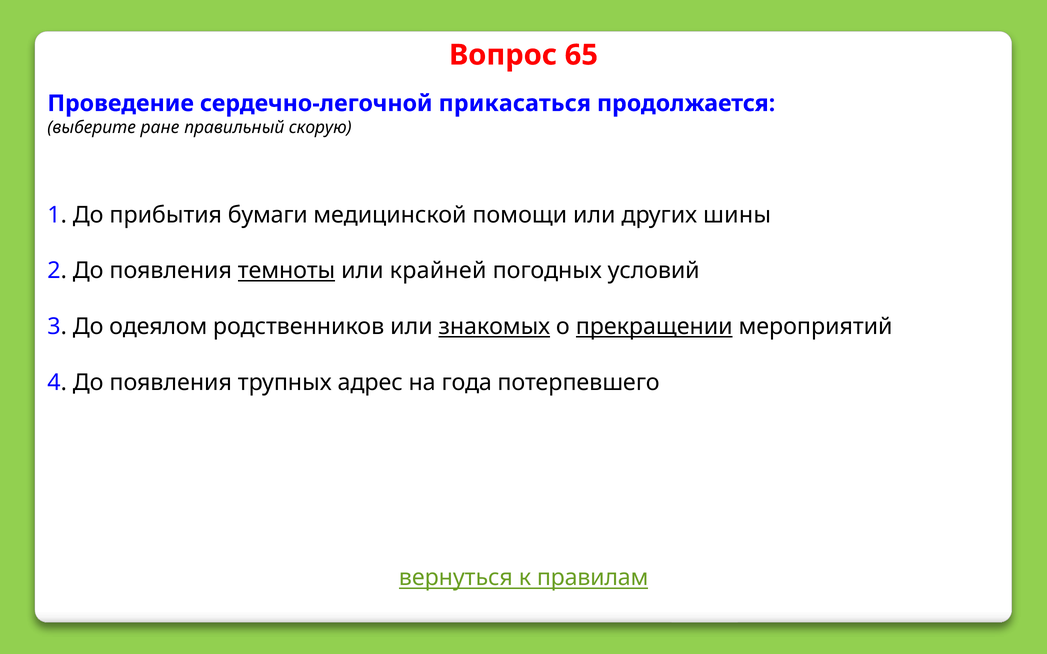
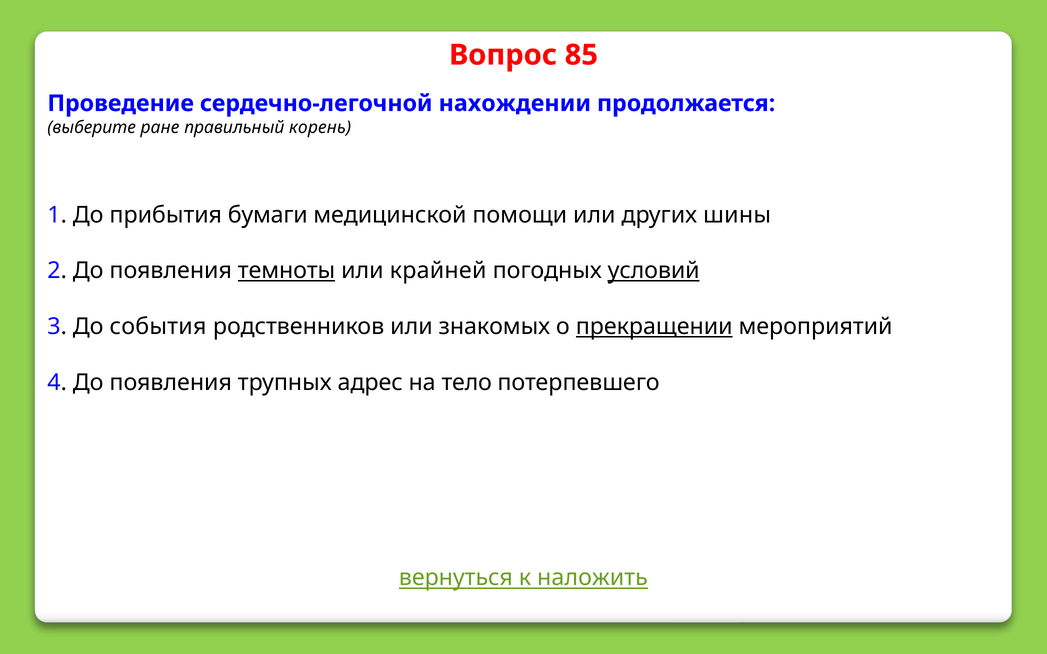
65: 65 -> 85
прикасаться: прикасаться -> нахождении
скорую: скорую -> корень
условий underline: none -> present
одеялом: одеялом -> события
знакомых underline: present -> none
года: года -> тело
правилам: правилам -> наложить
